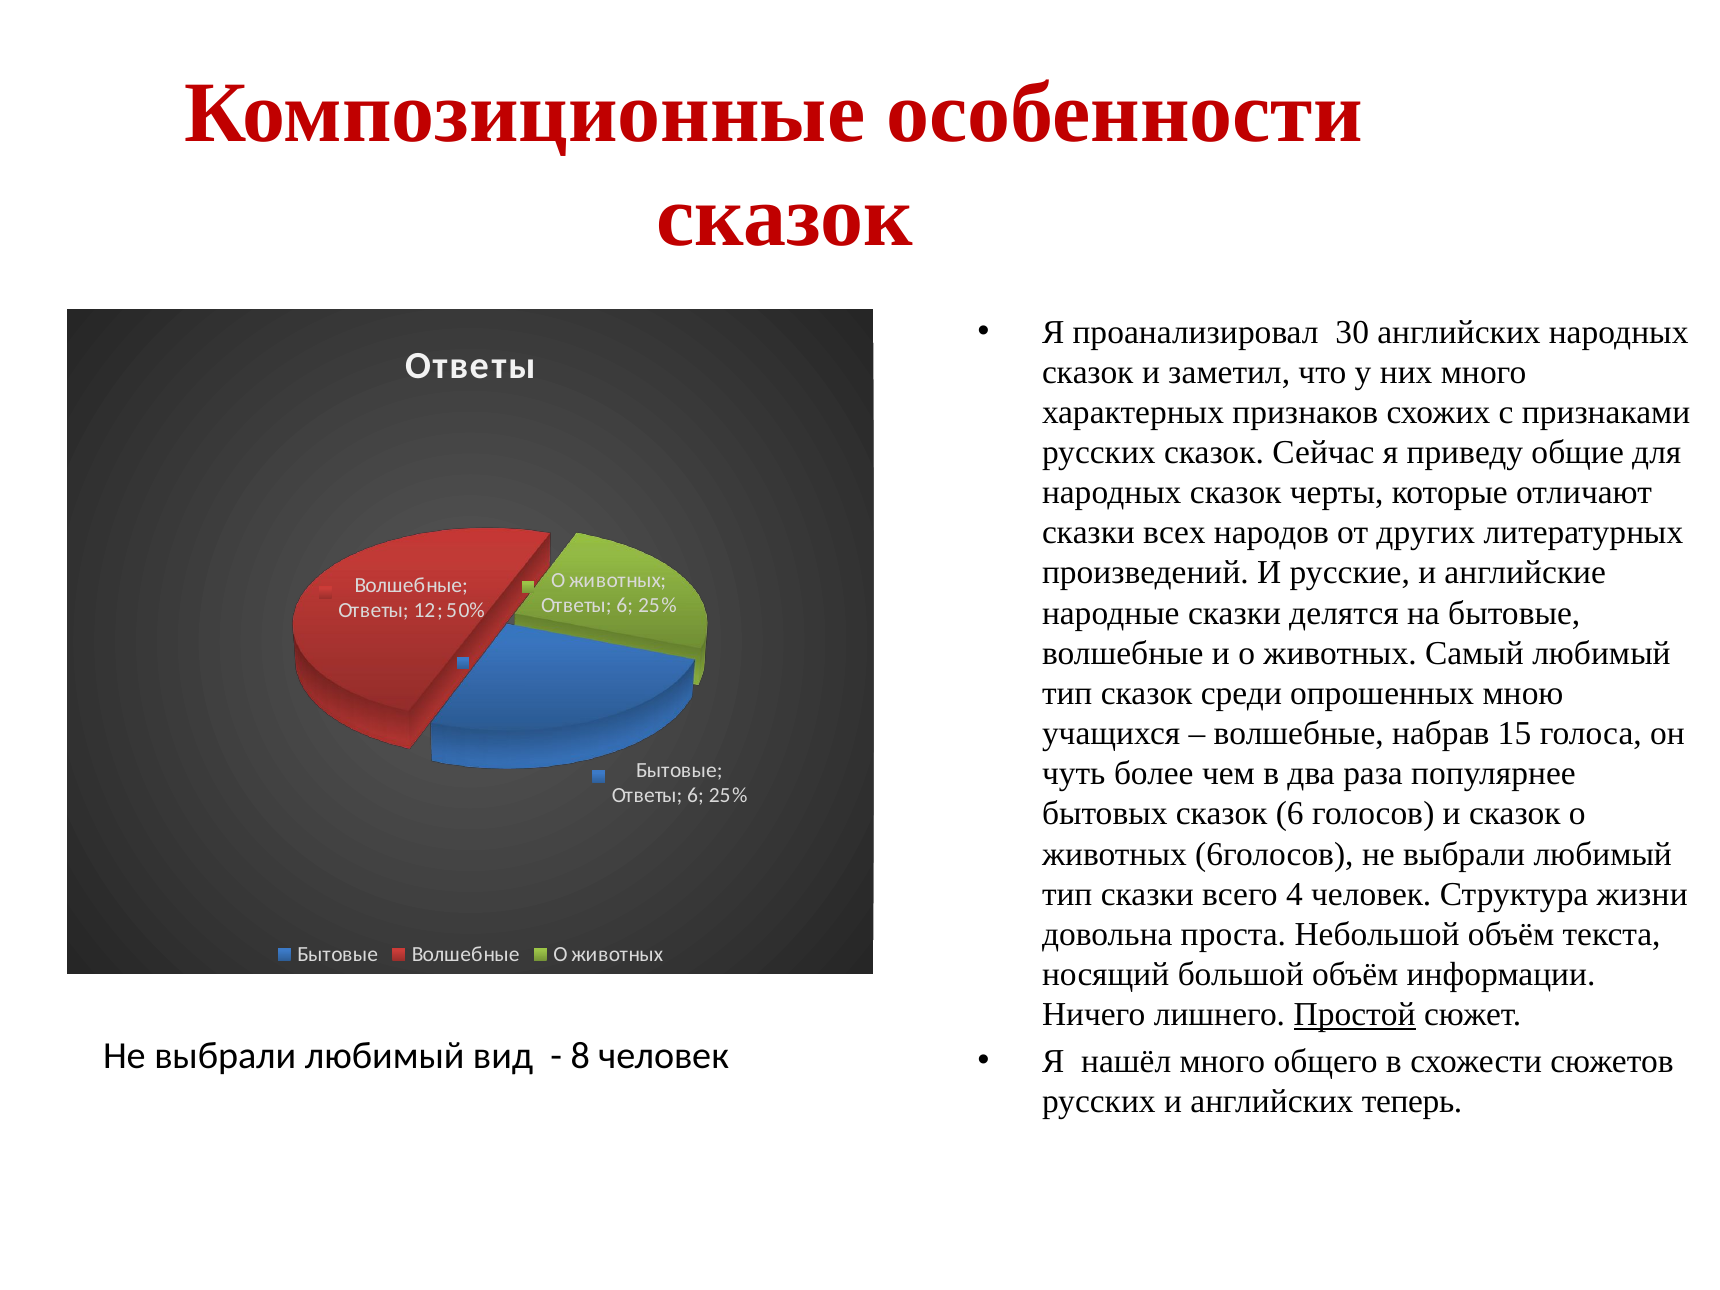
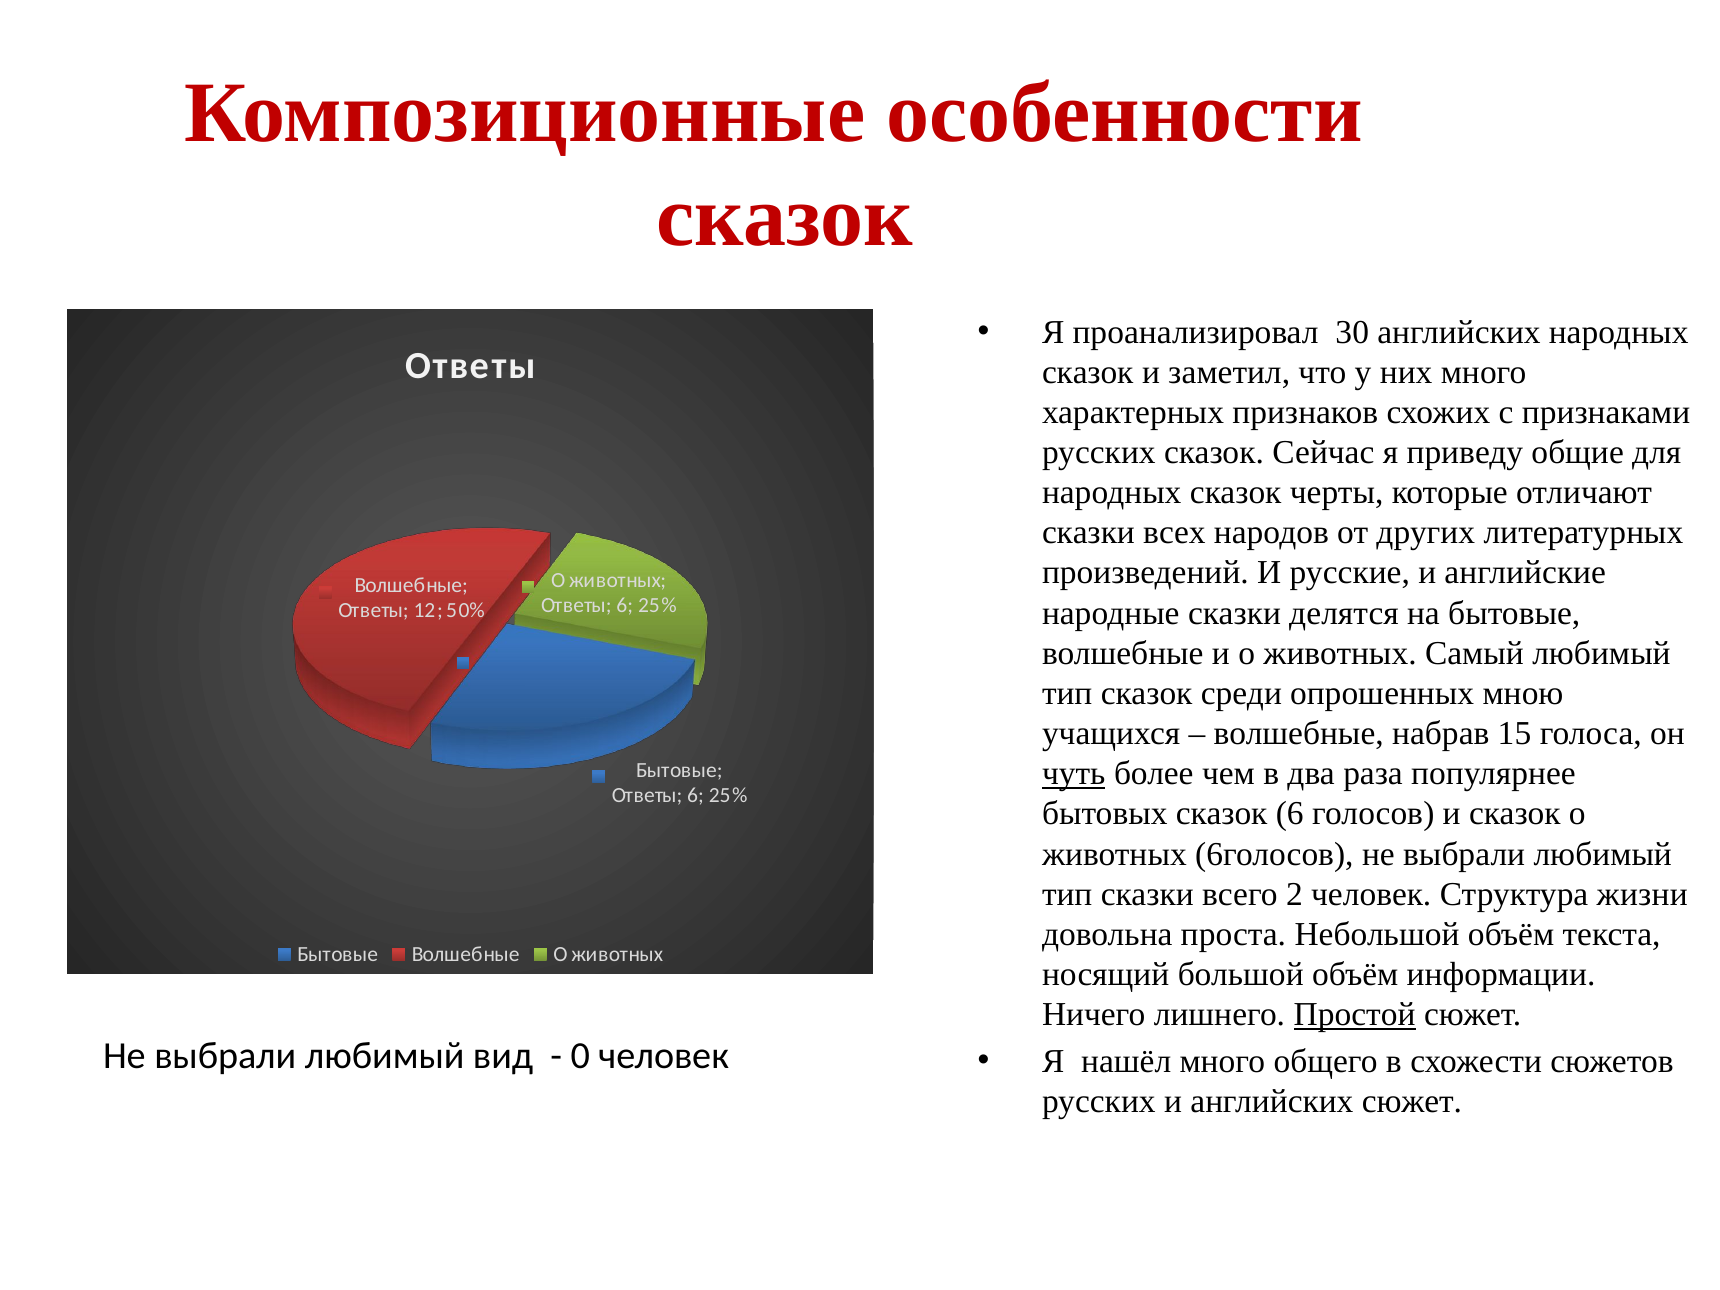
чуть underline: none -> present
4: 4 -> 2
8: 8 -> 0
английских теперь: теперь -> сюжет
